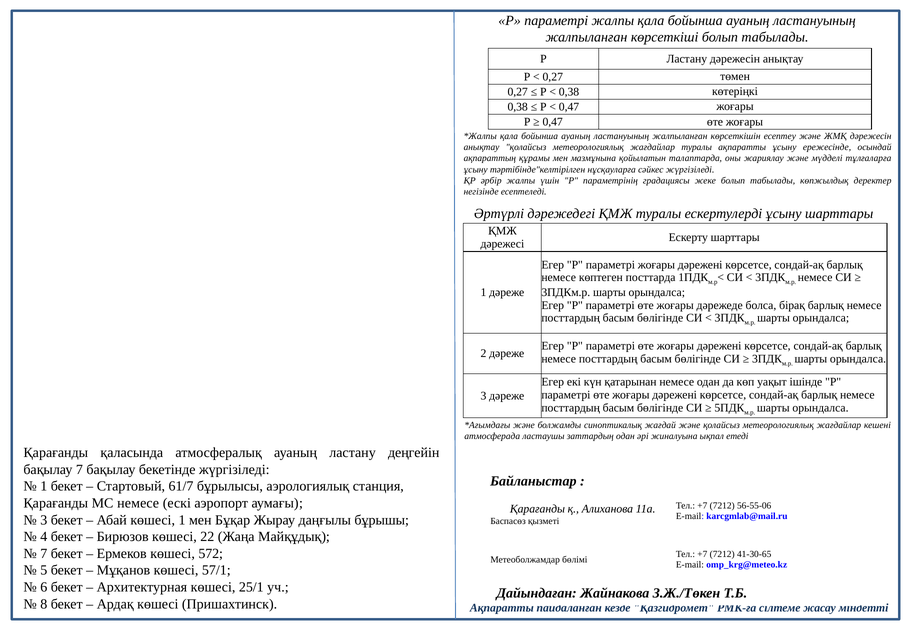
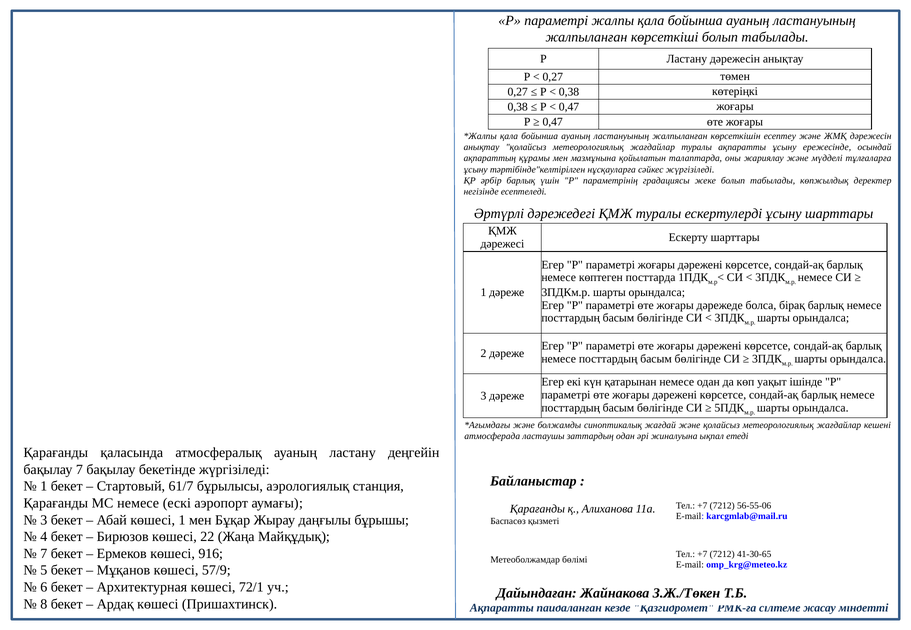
әрбір жалпы: жалпы -> барлық
572: 572 -> 916
57/1: 57/1 -> 57/9
25/1: 25/1 -> 72/1
